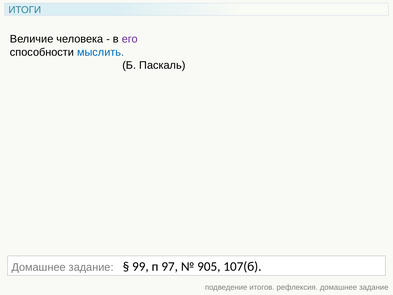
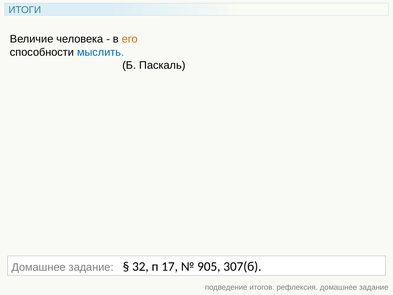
его colour: purple -> orange
99: 99 -> 32
97: 97 -> 17
107(б: 107(б -> 307(б
